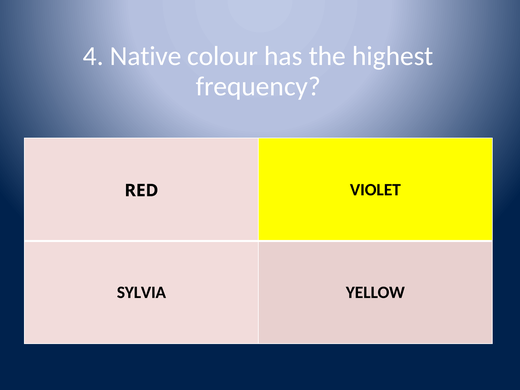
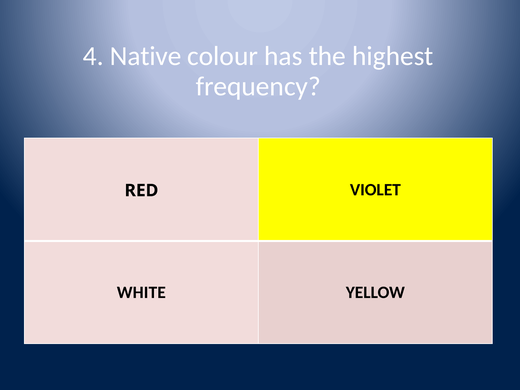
SYLVIA: SYLVIA -> WHITE
